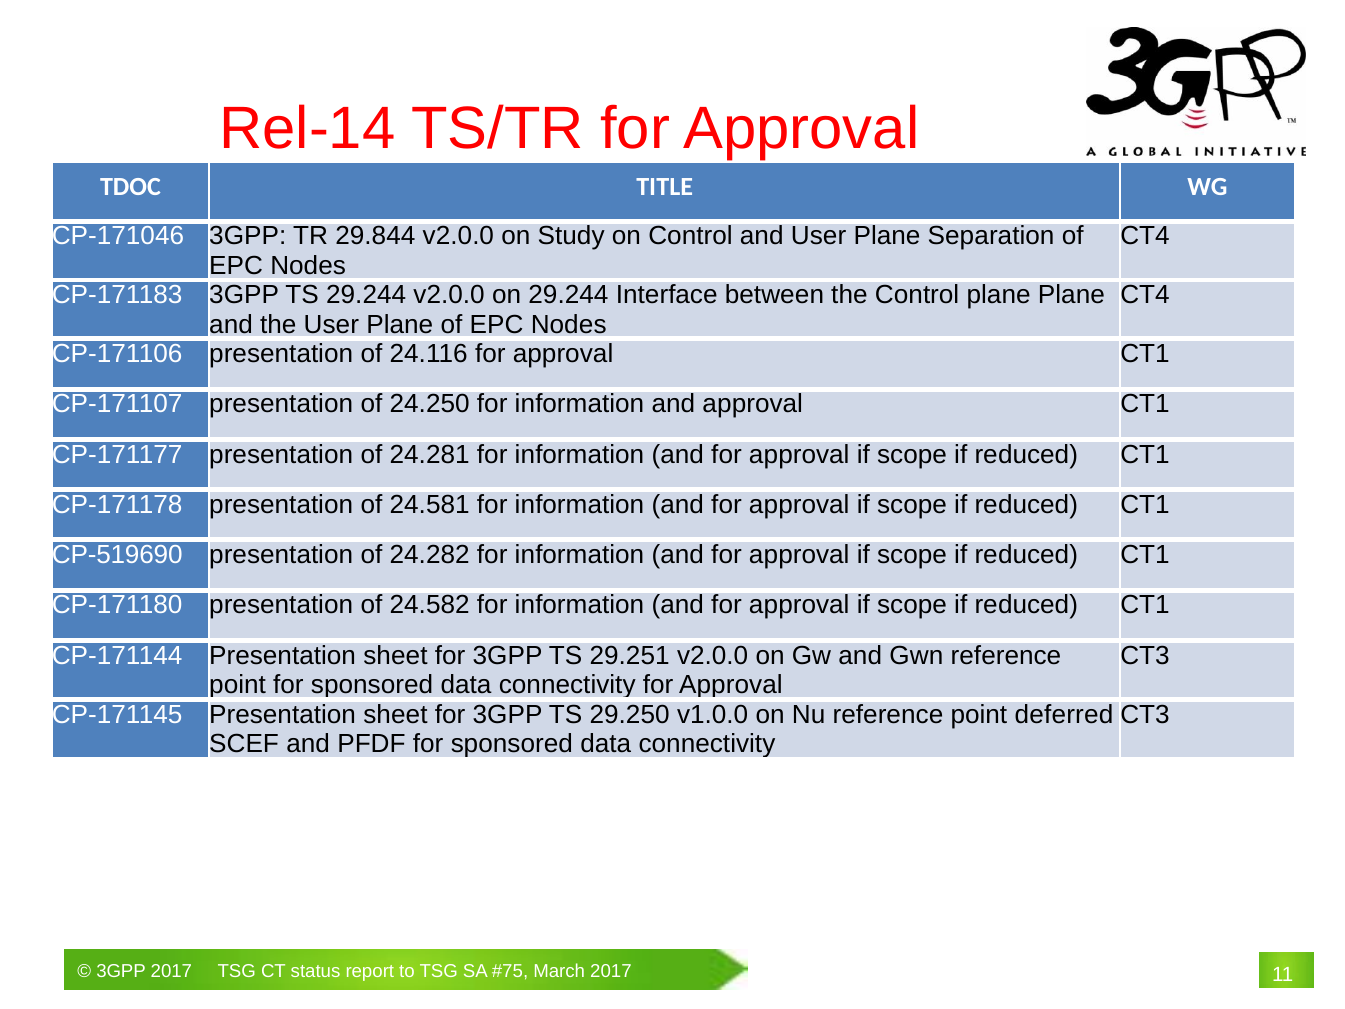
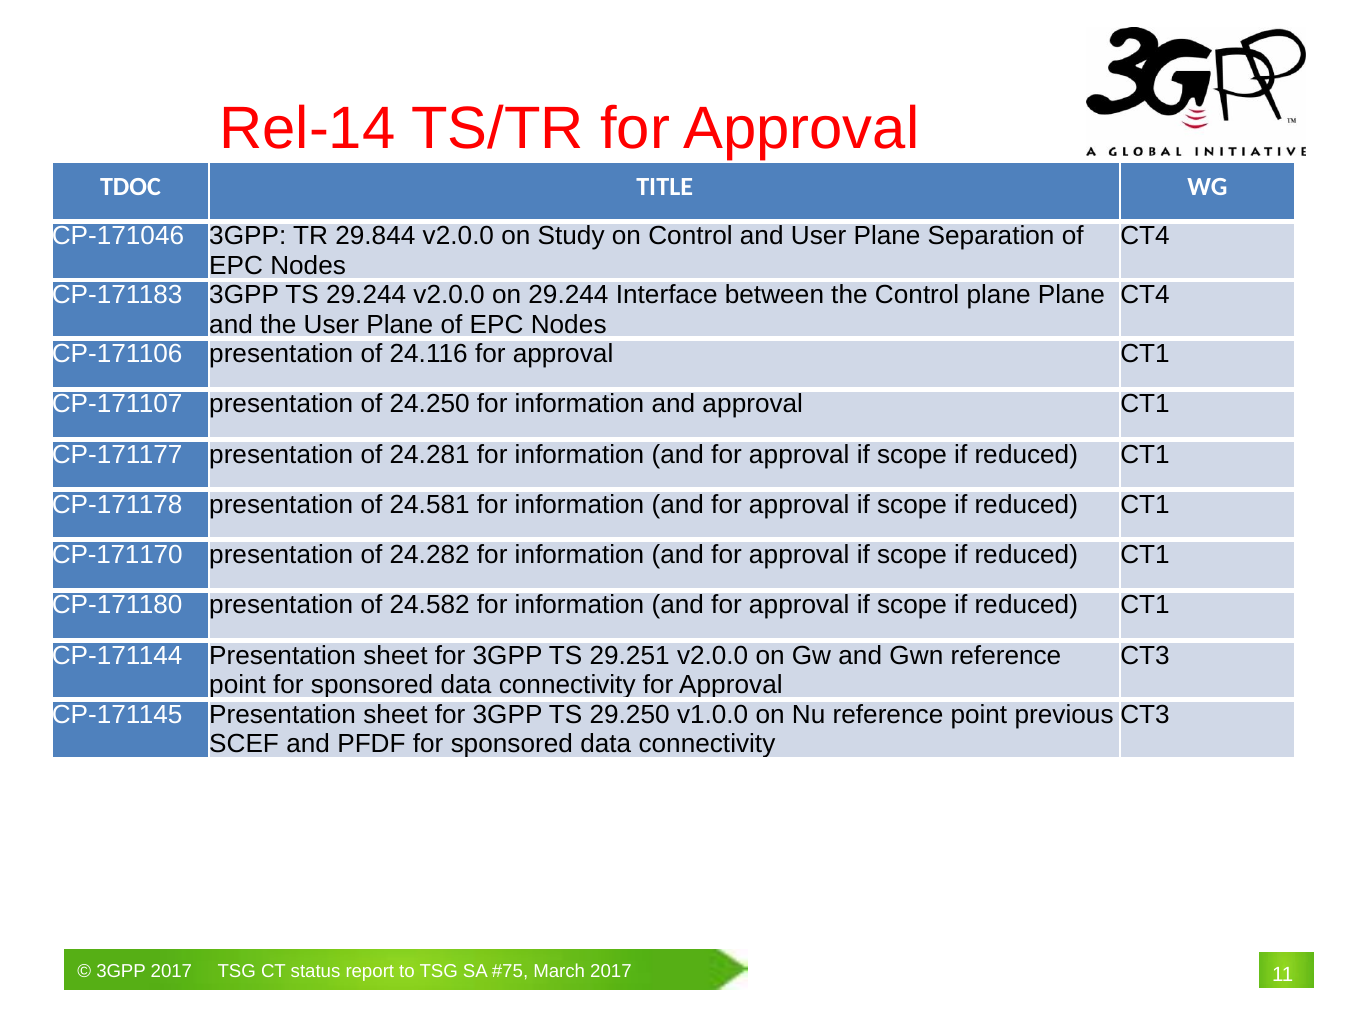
CP-519690: CP-519690 -> CP-171170
deferred: deferred -> previous
